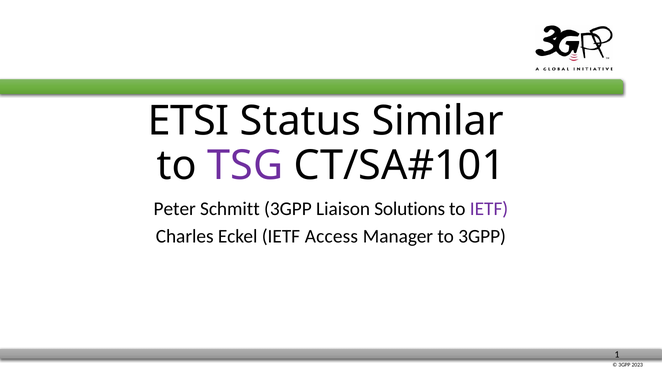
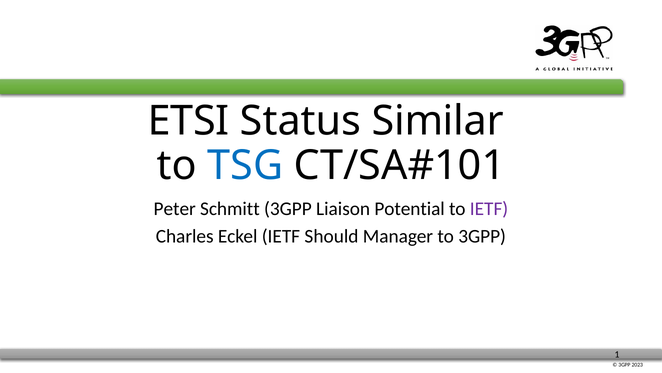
TSG colour: purple -> blue
Solutions: Solutions -> Potential
Access: Access -> Should
